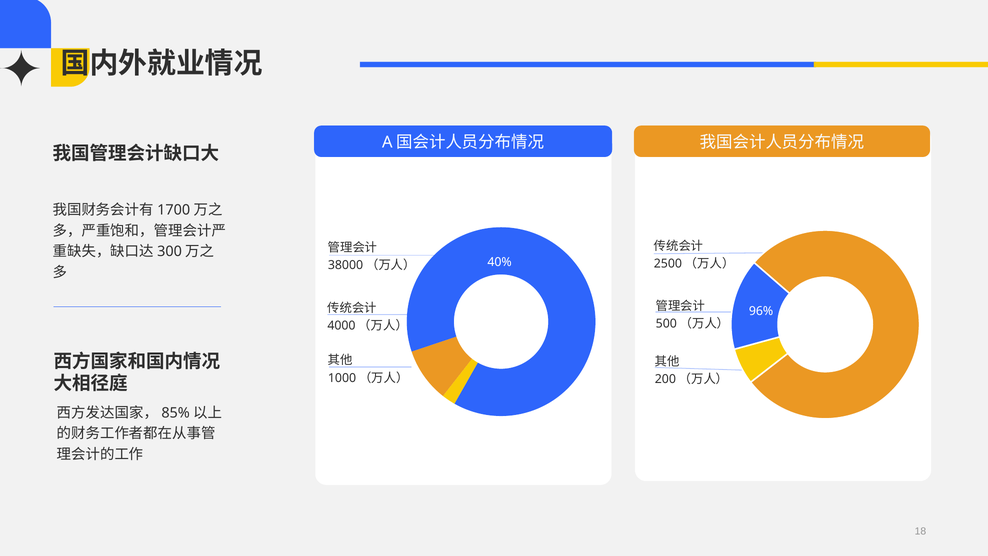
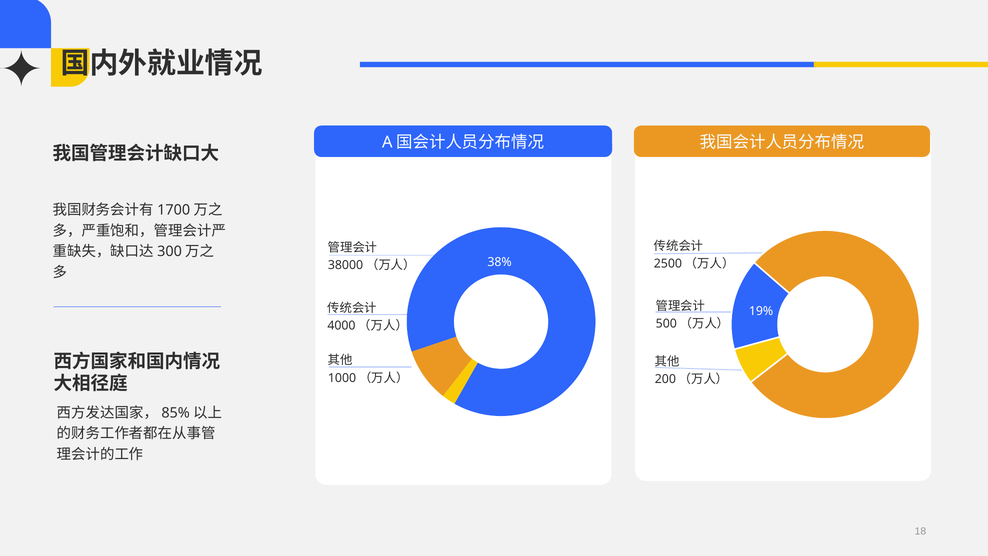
40%: 40% -> 38%
96%: 96% -> 19%
